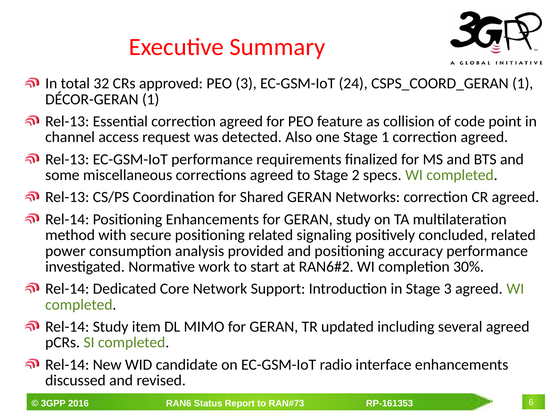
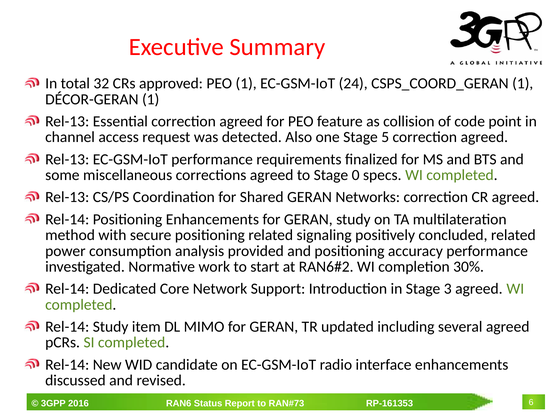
PEO 3: 3 -> 1
Stage 1: 1 -> 5
2: 2 -> 0
